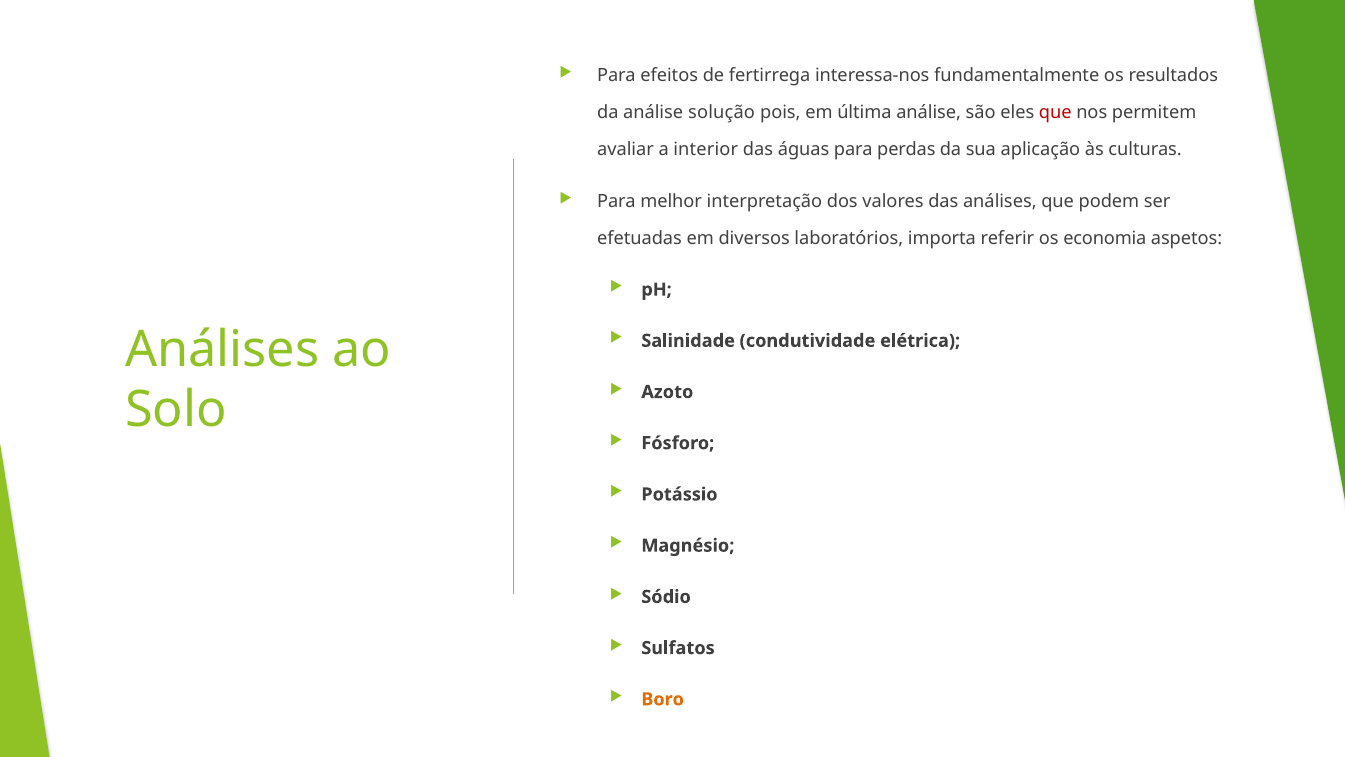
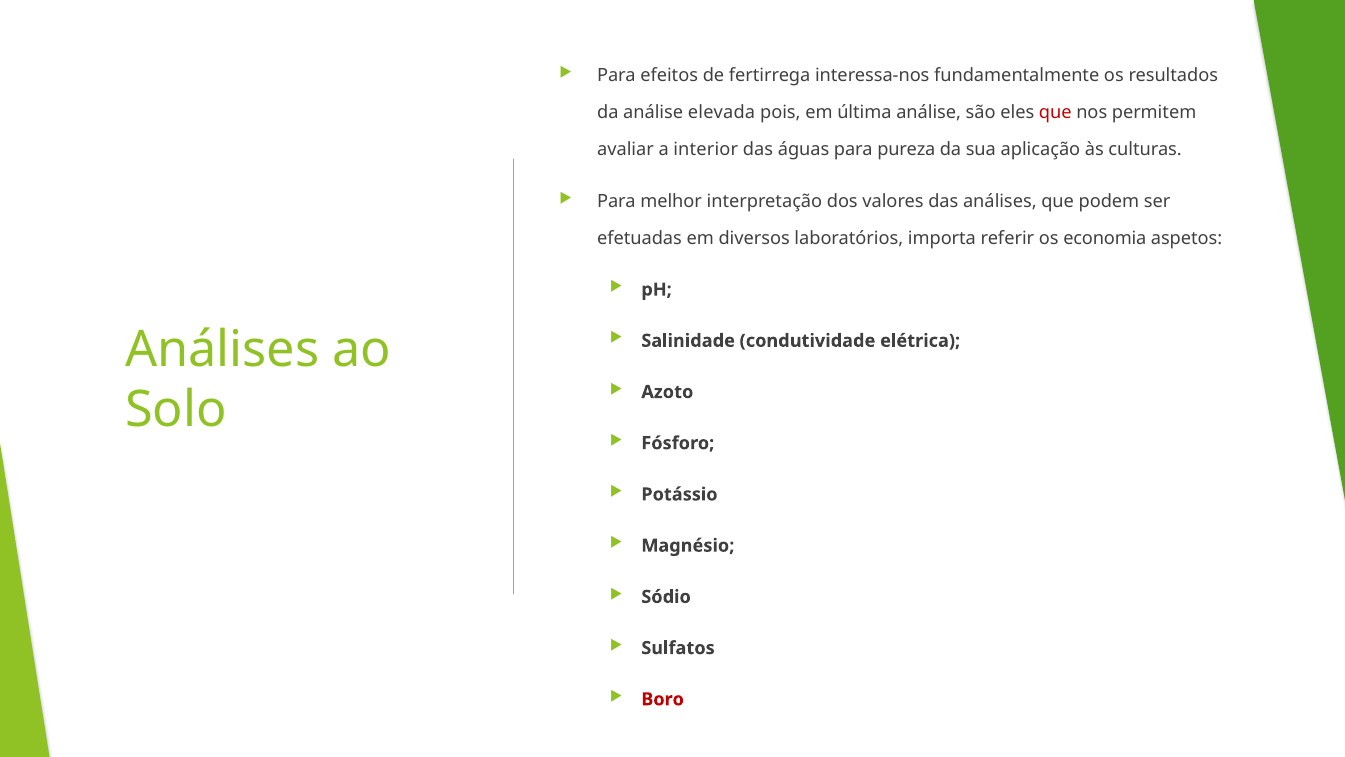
solução: solução -> elevada
perdas: perdas -> pureza
Boro colour: orange -> red
